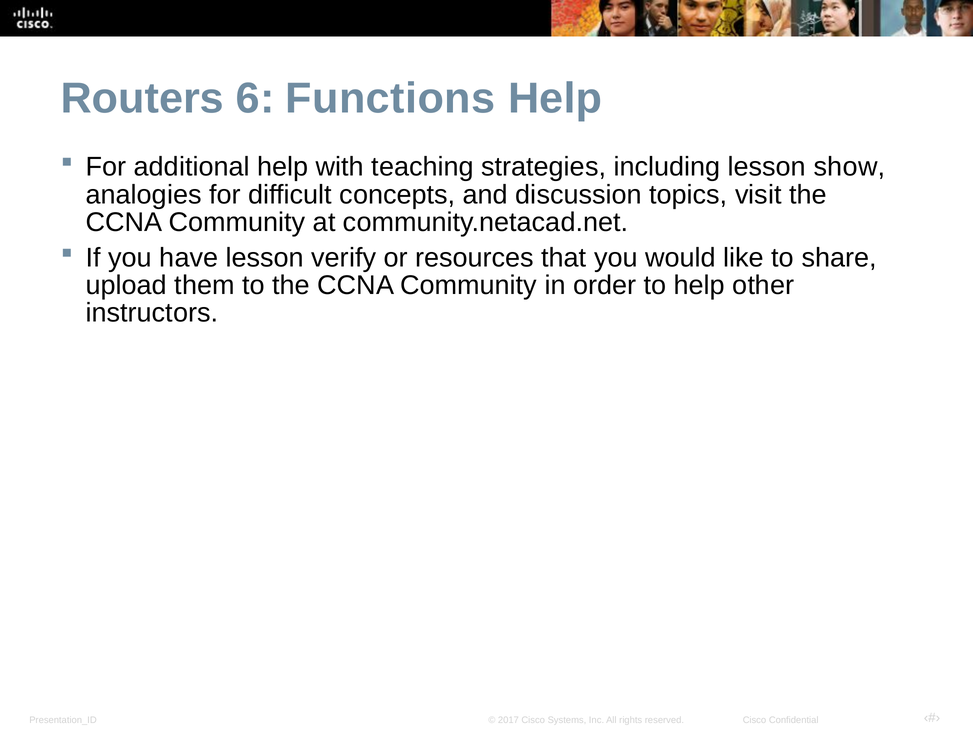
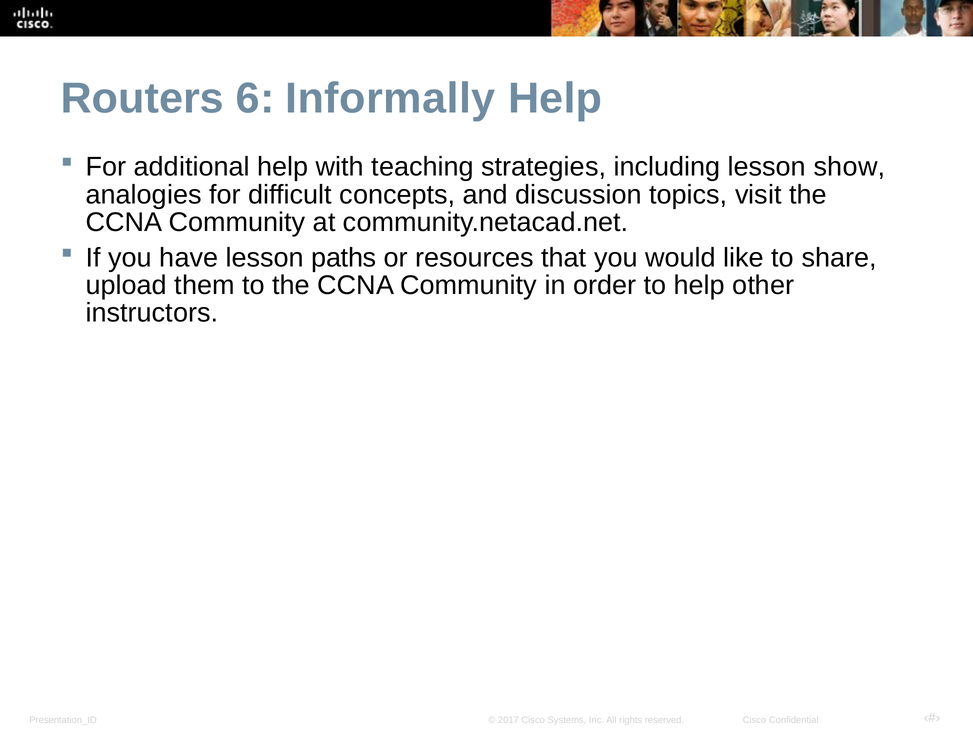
Functions: Functions -> Informally
verify: verify -> paths
